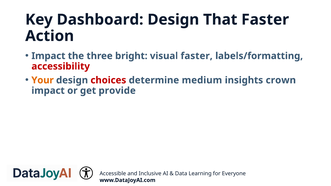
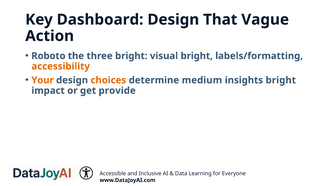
That Faster: Faster -> Vague
Impact at (48, 56): Impact -> Roboto
visual faster: faster -> bright
accessibility colour: red -> orange
choices colour: red -> orange
insights crown: crown -> bright
